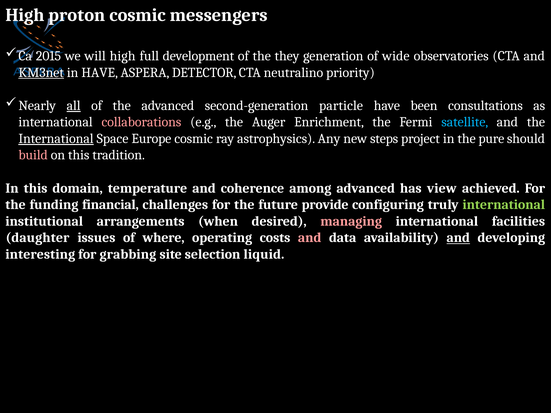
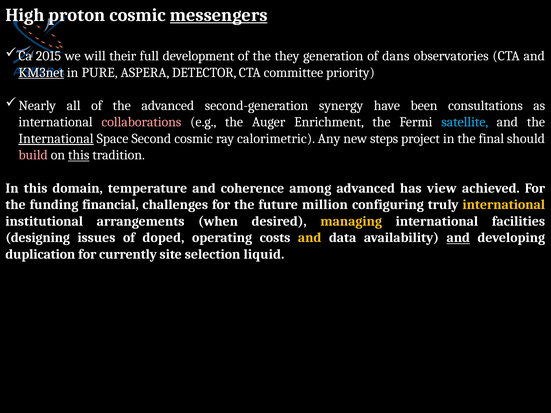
messengers underline: none -> present
will high: high -> their
wide: wide -> dans
in HAVE: HAVE -> PURE
neutralino: neutralino -> committee
all underline: present -> none
particle: particle -> synergy
Europe: Europe -> Second
astrophysics: astrophysics -> calorimetric
pure: pure -> final
this at (79, 155) underline: none -> present
provide: provide -> million
international at (504, 205) colour: light green -> yellow
managing colour: pink -> yellow
daughter: daughter -> designing
where: where -> doped
and at (310, 238) colour: pink -> yellow
interesting: interesting -> duplication
grabbing: grabbing -> currently
